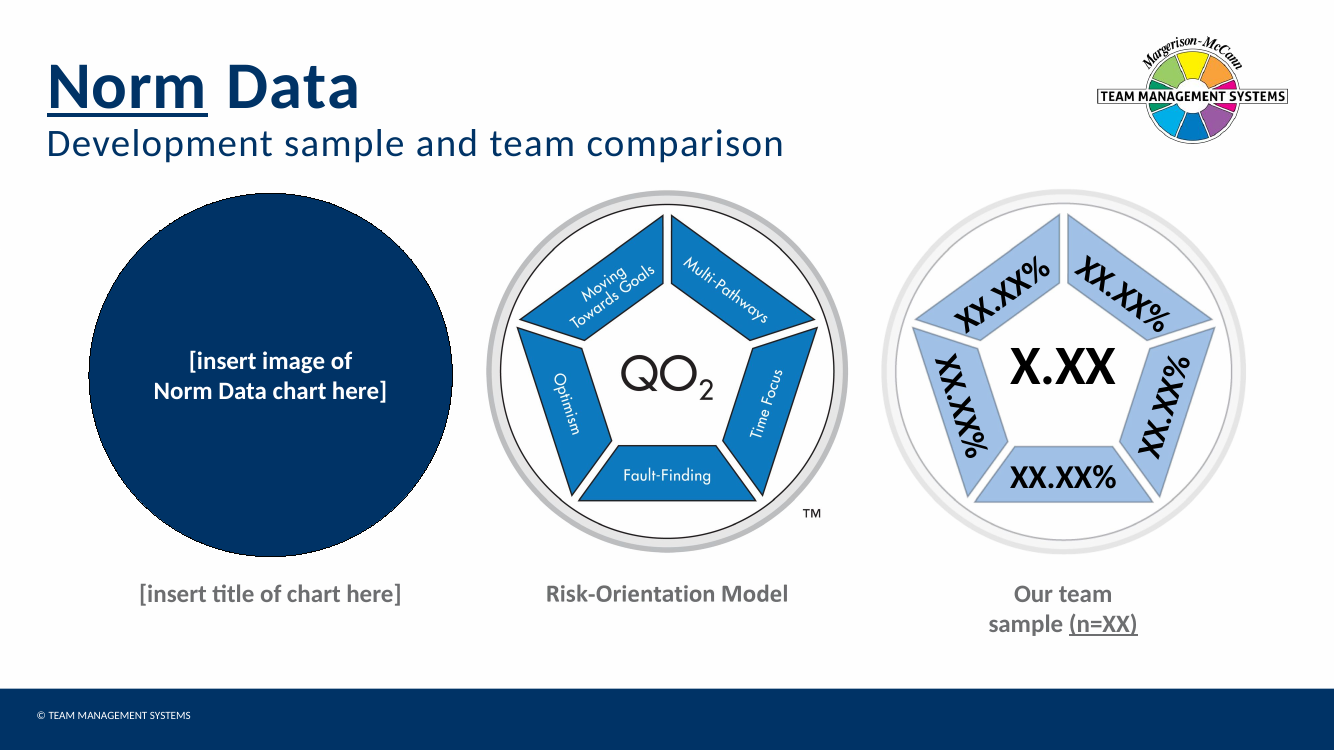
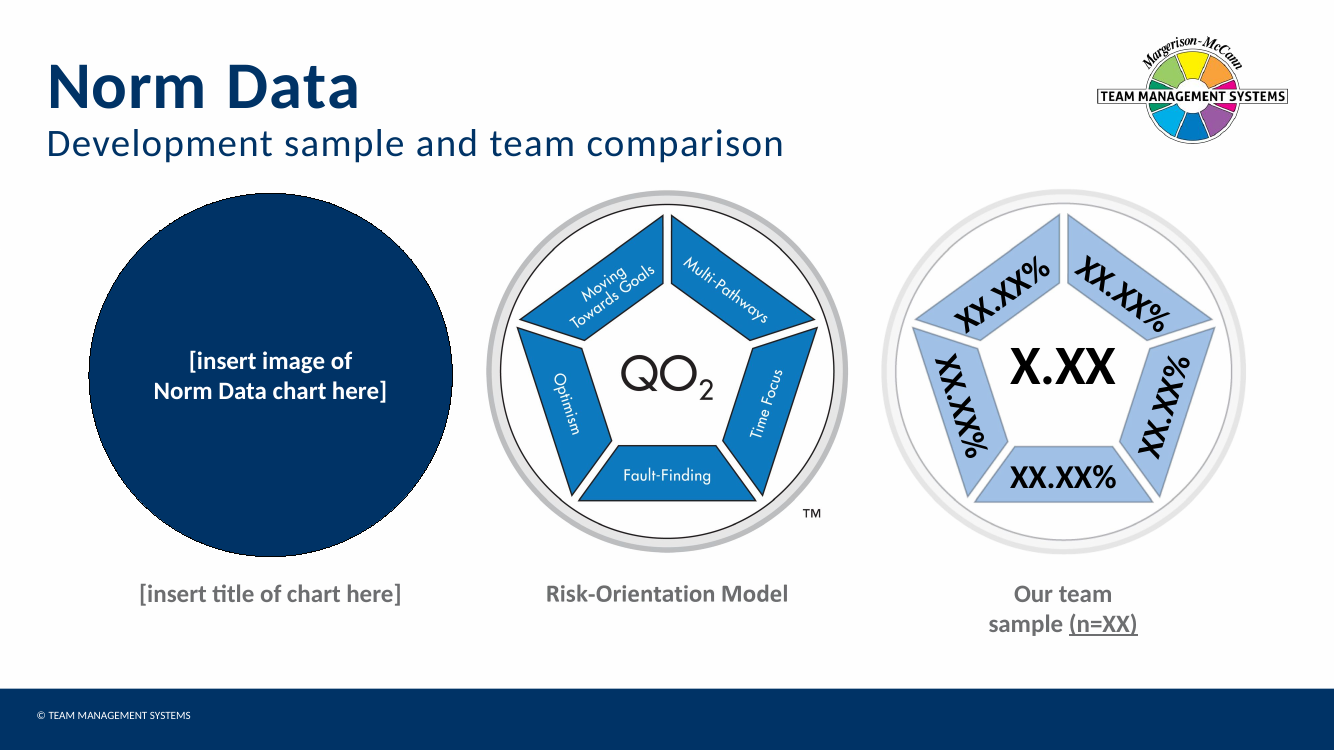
Norm at (127, 87) underline: present -> none
